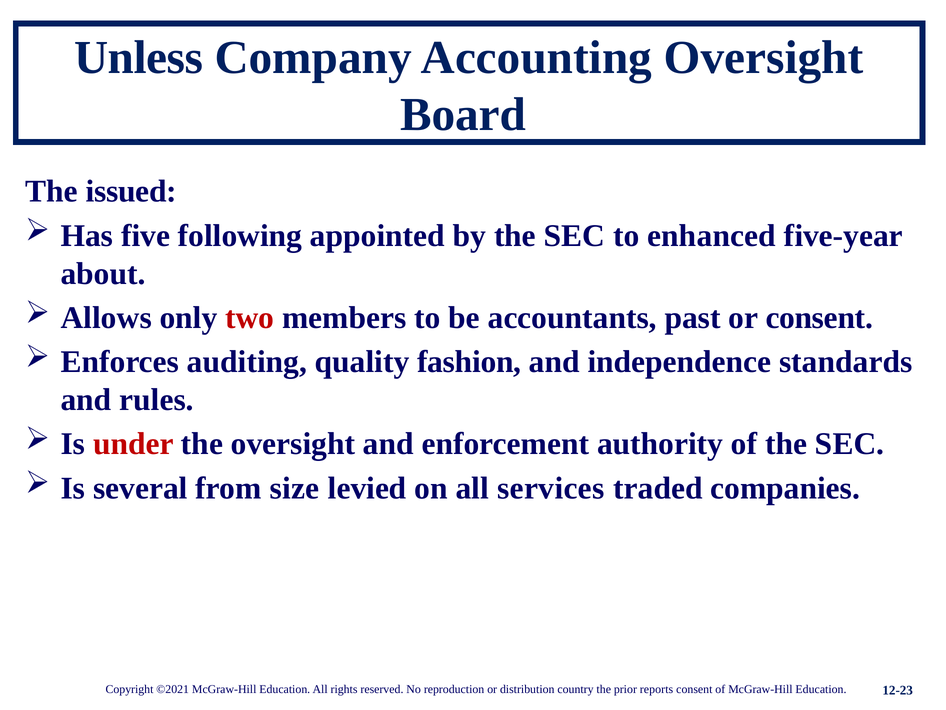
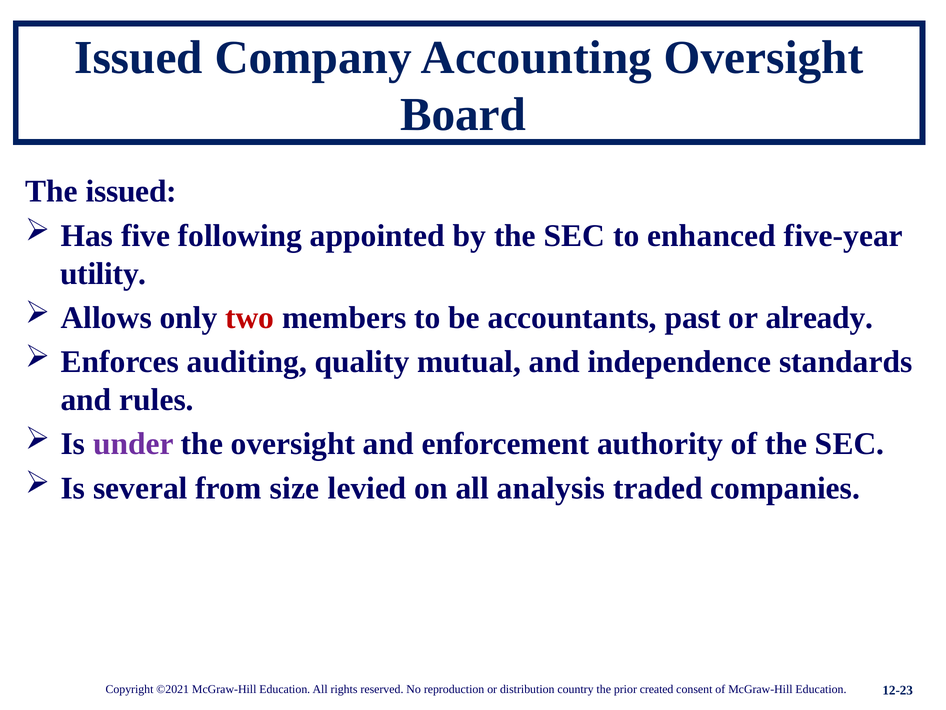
Unless at (139, 58): Unless -> Issued
about: about -> utility
or consent: consent -> already
fashion: fashion -> mutual
under colour: red -> purple
services: services -> analysis
reports: reports -> created
